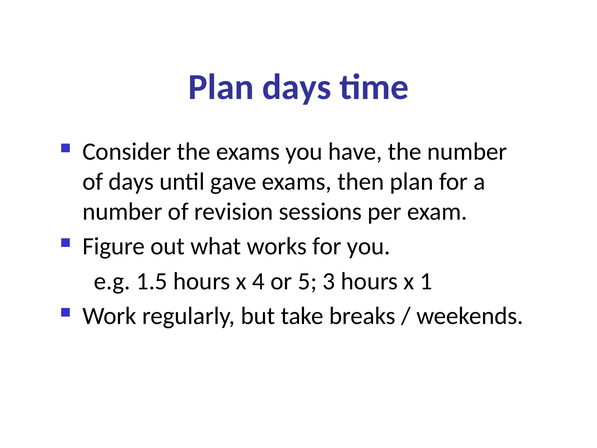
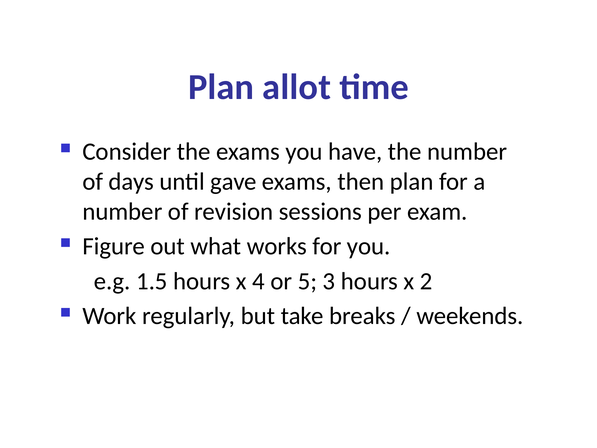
Plan days: days -> allot
1: 1 -> 2
